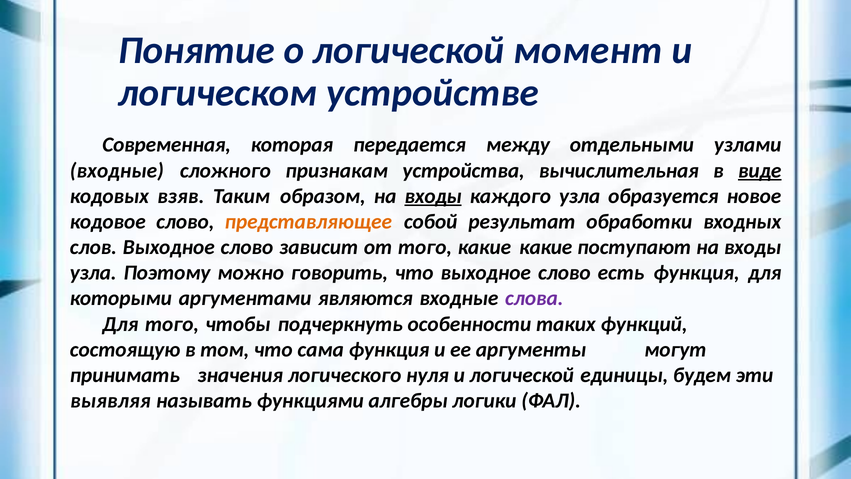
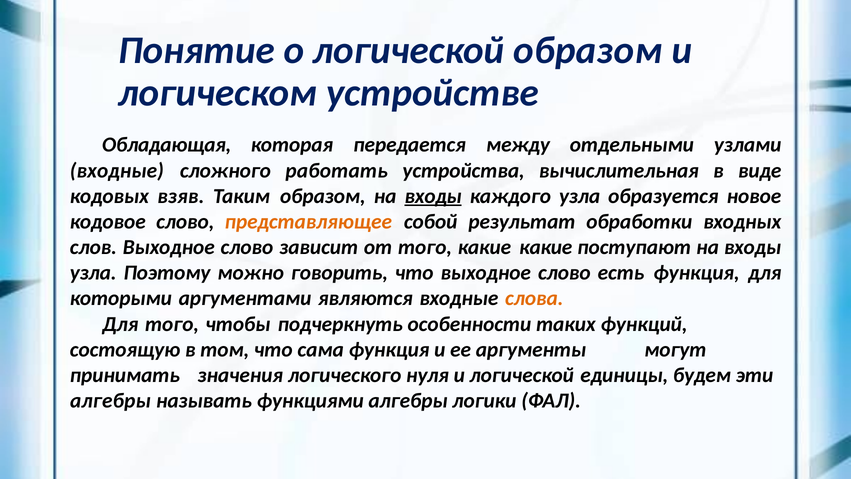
логической момент: момент -> образом
Современная: Современная -> Обладающая
признакам: признакам -> работать
виде underline: present -> none
слова colour: purple -> orange
выявляя at (110, 400): выявляя -> алгебры
